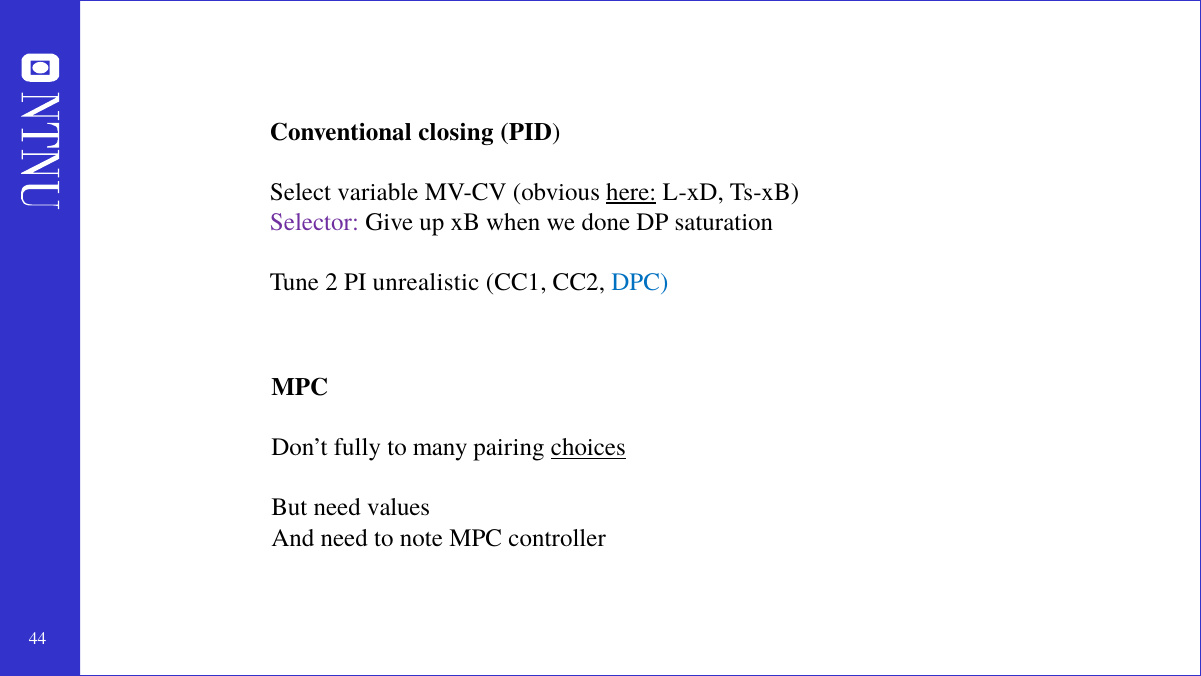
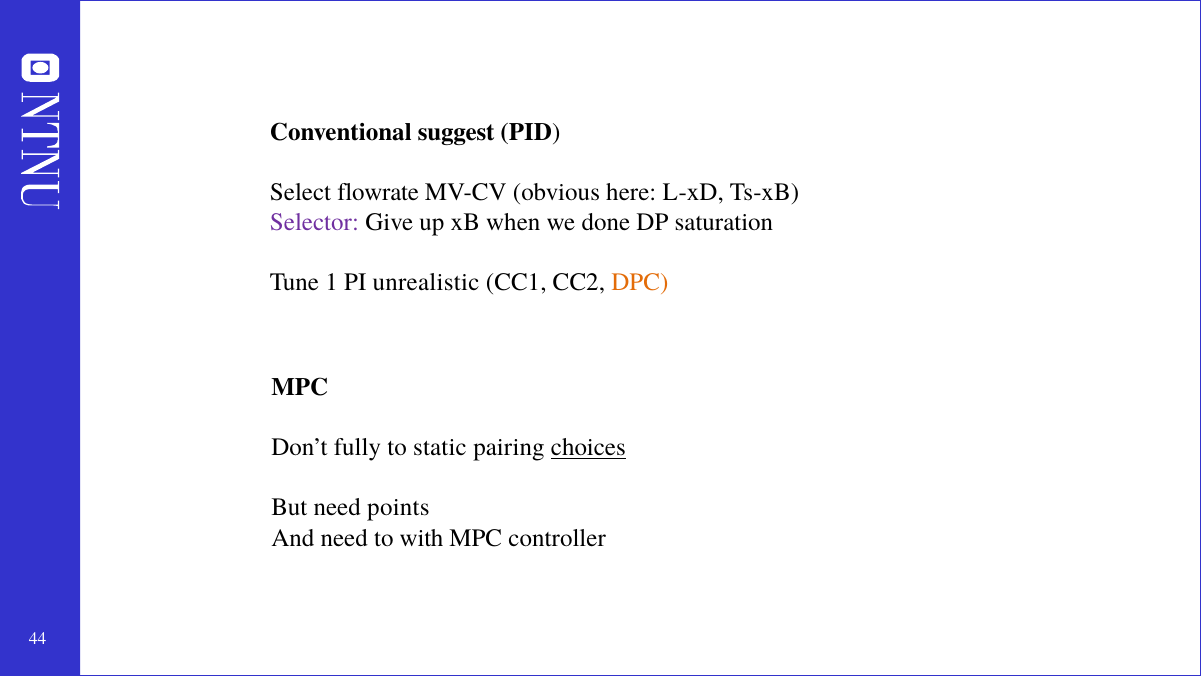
closing: closing -> suggest
variable: variable -> flowrate
here underline: present -> none
2: 2 -> 1
DPC colour: blue -> orange
many: many -> static
values: values -> points
note: note -> with
